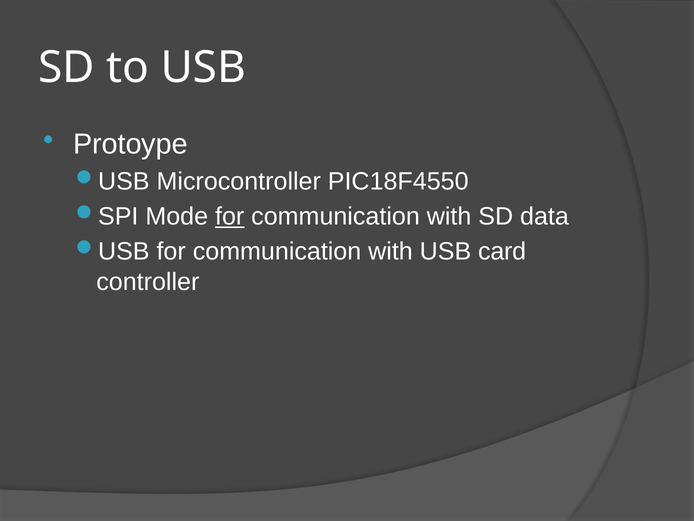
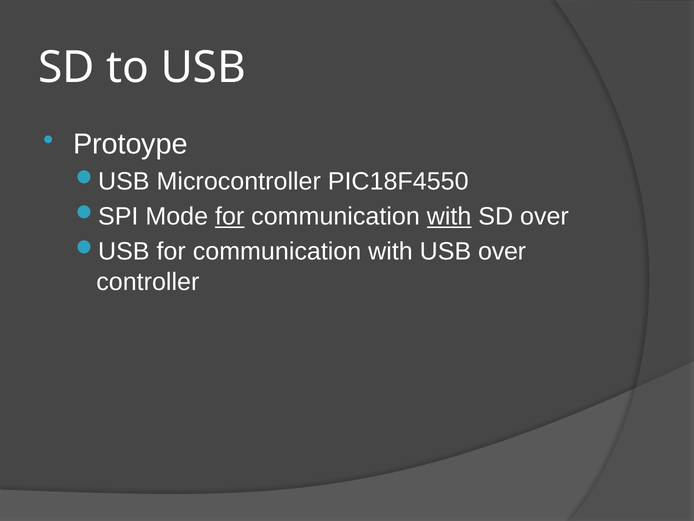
with at (449, 216) underline: none -> present
SD data: data -> over
USB card: card -> over
